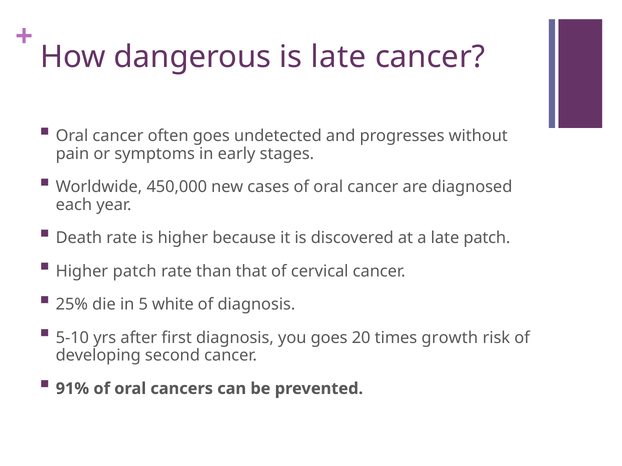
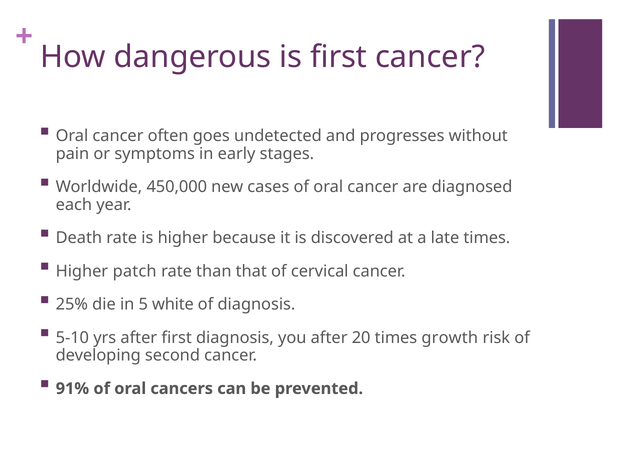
is late: late -> first
late patch: patch -> times
you goes: goes -> after
